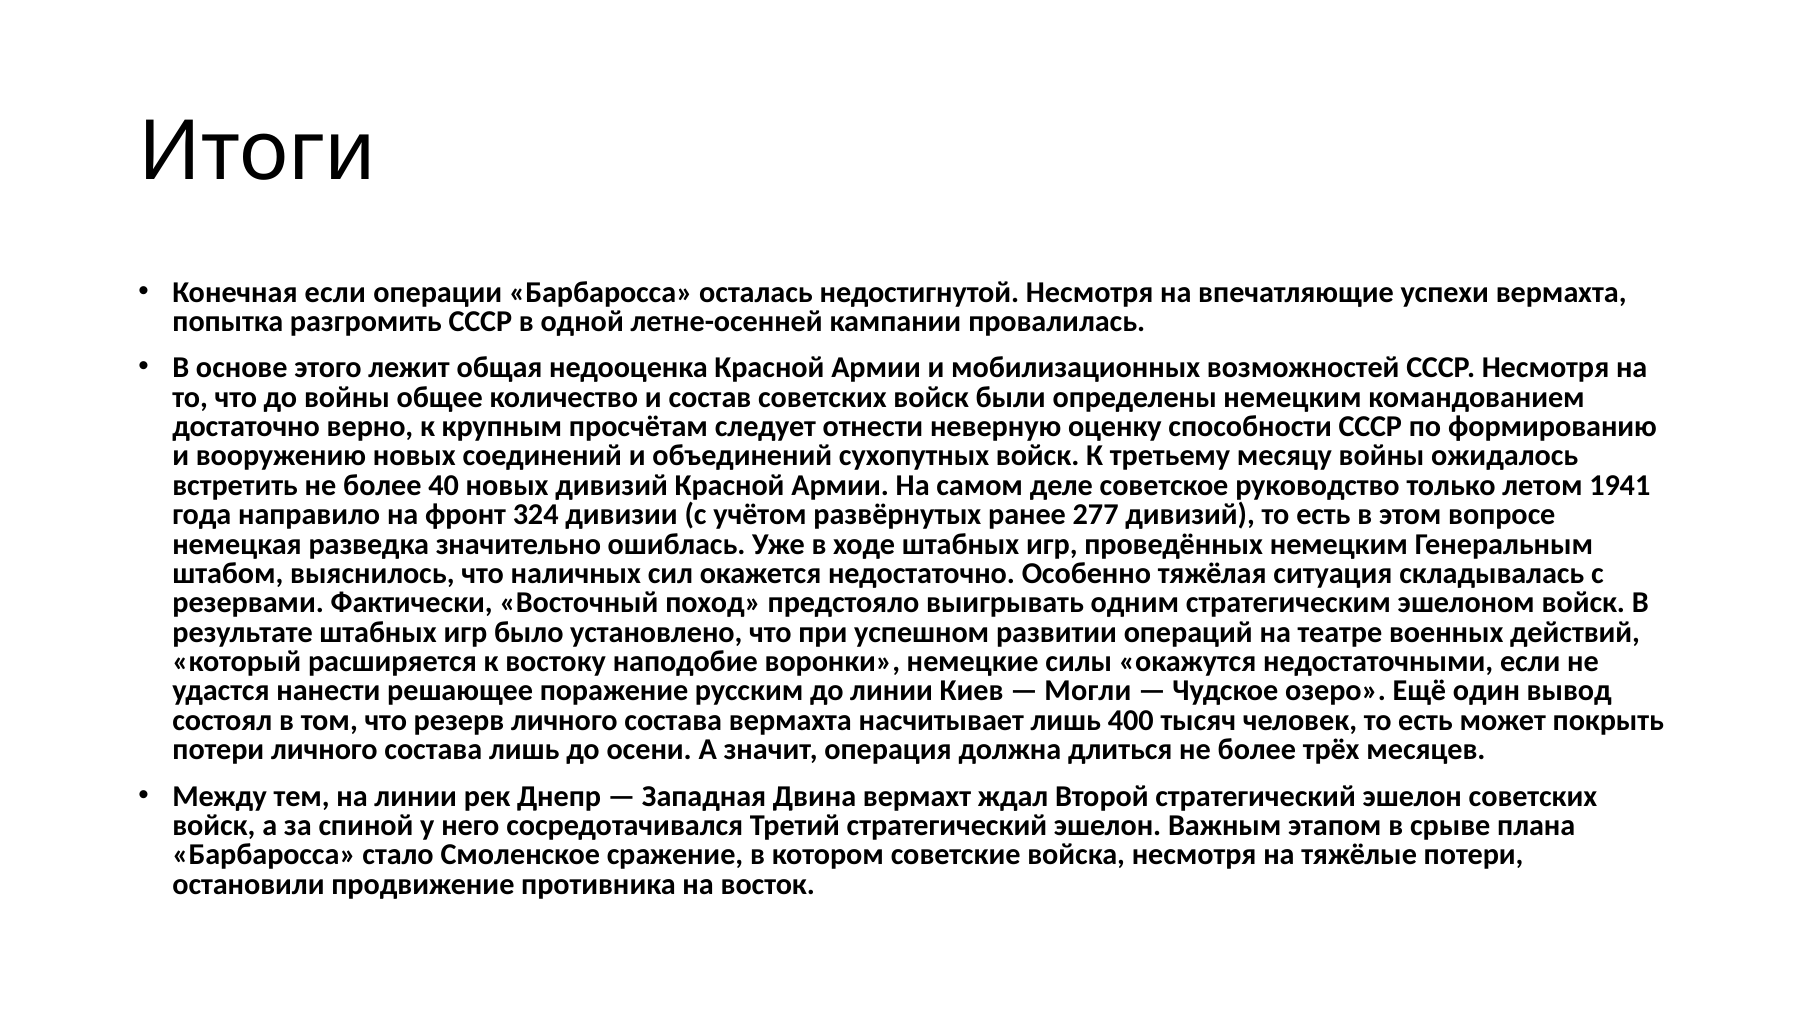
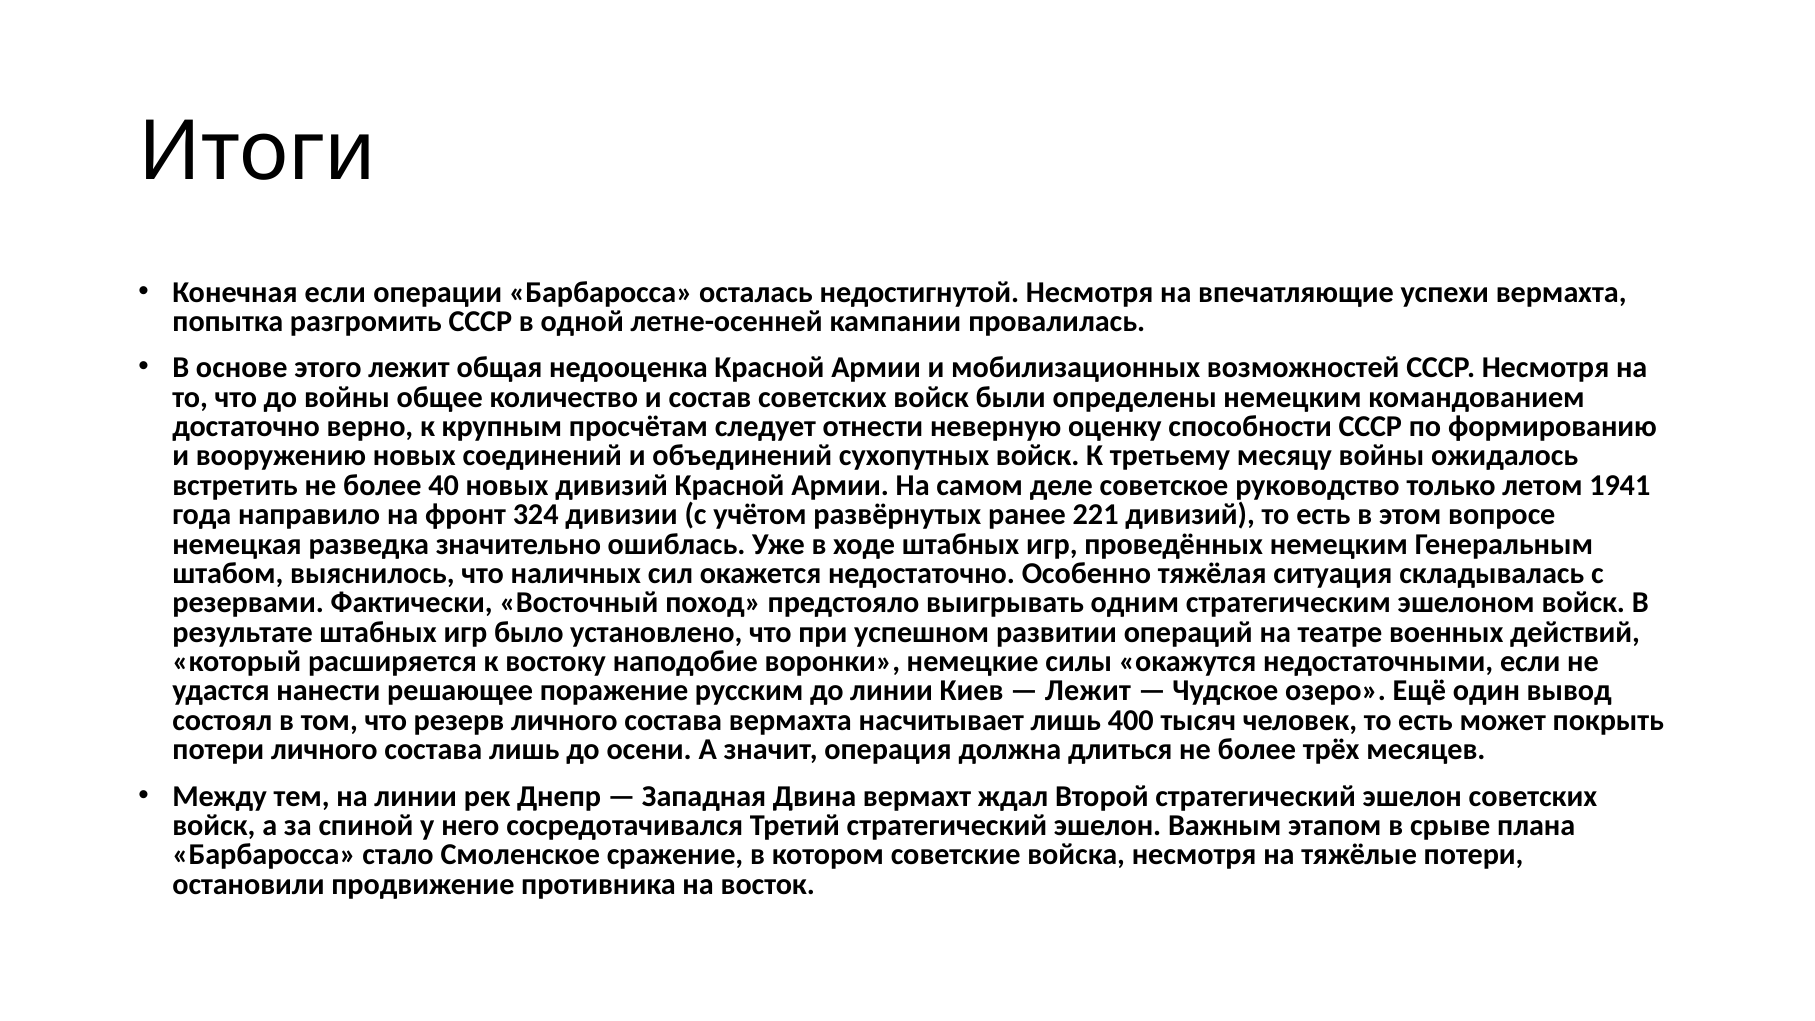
277: 277 -> 221
Могли at (1088, 691): Могли -> Лежит
